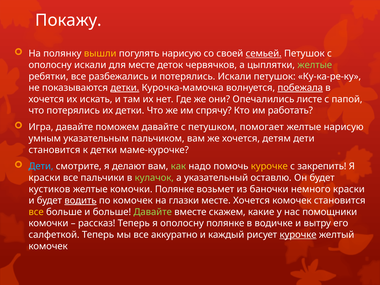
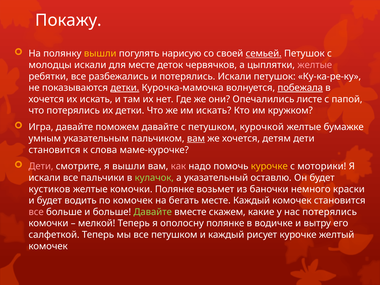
ополосну at (50, 65): ополосну -> молодцы
желтые at (315, 65) colour: light green -> pink
им спрячу: спрячу -> искать
работать: работать -> кружком
помогает: помогает -> курочкой
желтые нарисую: нарисую -> бумажке
вам at (196, 138) underline: none -> present
к детки: детки -> слова
Дети at (41, 166) colour: light blue -> pink
я делают: делают -> вышли
как colour: light green -> pink
закрепить: закрепить -> моторики
краски at (44, 178): краски -> искали
водить underline: present -> none
глазки: глазки -> бегать
месте Хочется: Хочется -> Каждый
все at (36, 212) colour: yellow -> pink
нас помощники: помощники -> потерялись
рассказ: рассказ -> мелкой
все аккуратно: аккуратно -> петушком
курочке at (298, 235) underline: present -> none
